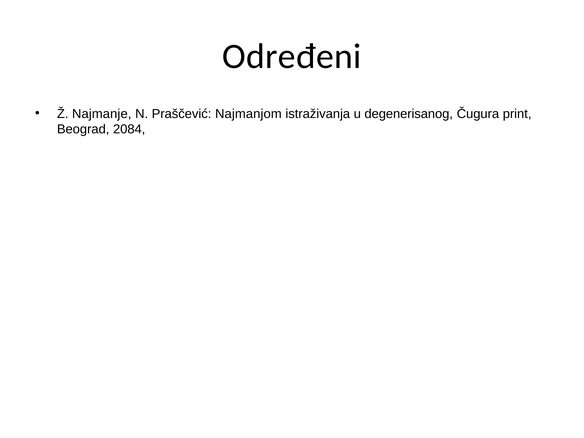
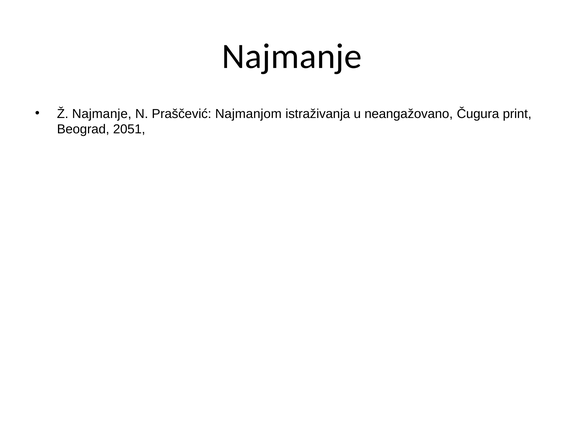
Određeni at (292, 57): Određeni -> Najmanje
degenerisanog: degenerisanog -> neangažovano
2084: 2084 -> 2051
